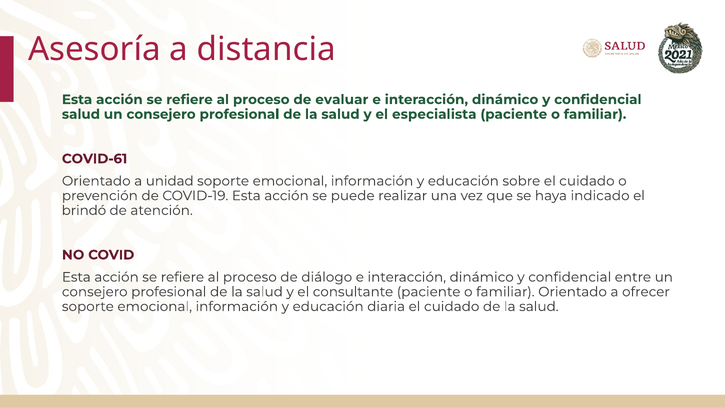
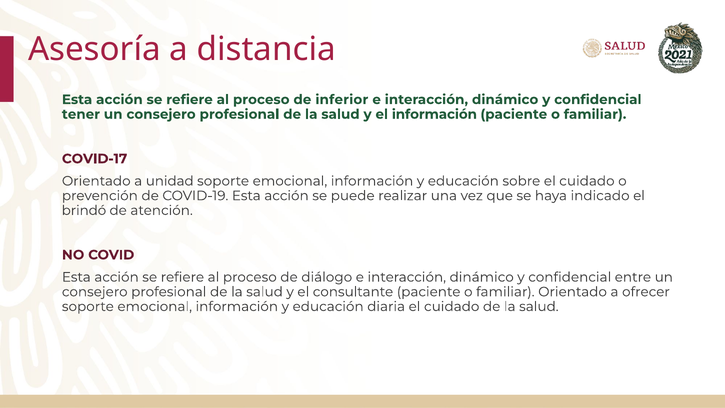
evaluar: evaluar -> inferior
salud at (81, 114): salud -> tener
el especialista: especialista -> información
COVID-61: COVID-61 -> COVID-17
